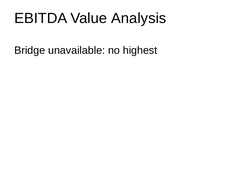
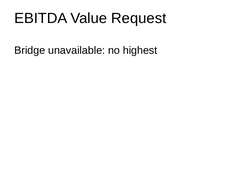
Analysis: Analysis -> Request
